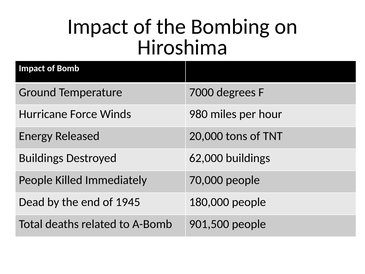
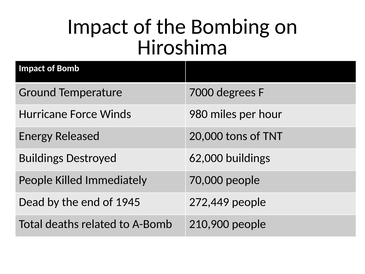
180,000: 180,000 -> 272,449
901,500: 901,500 -> 210,900
